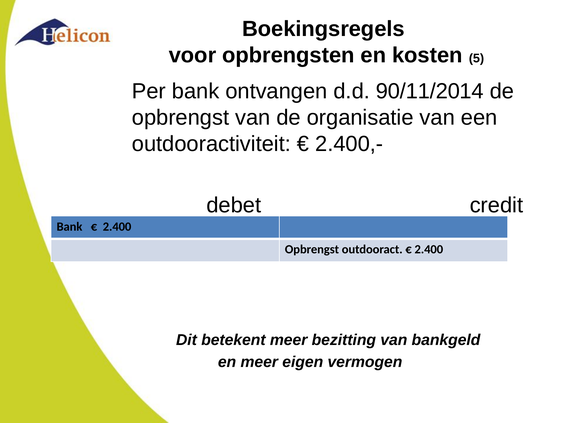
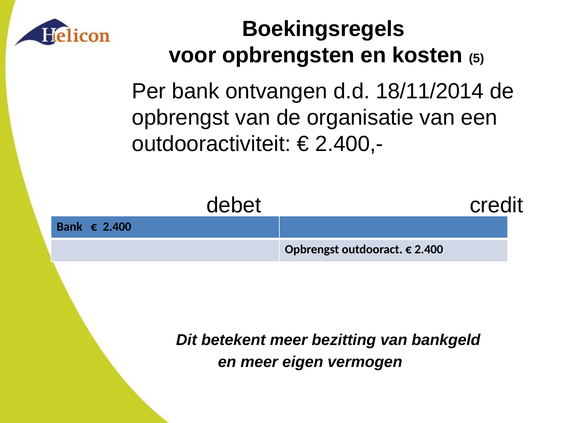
90/11/2014: 90/11/2014 -> 18/11/2014
